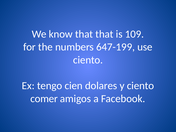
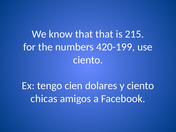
109: 109 -> 215
647-199: 647-199 -> 420-199
comer: comer -> chicas
